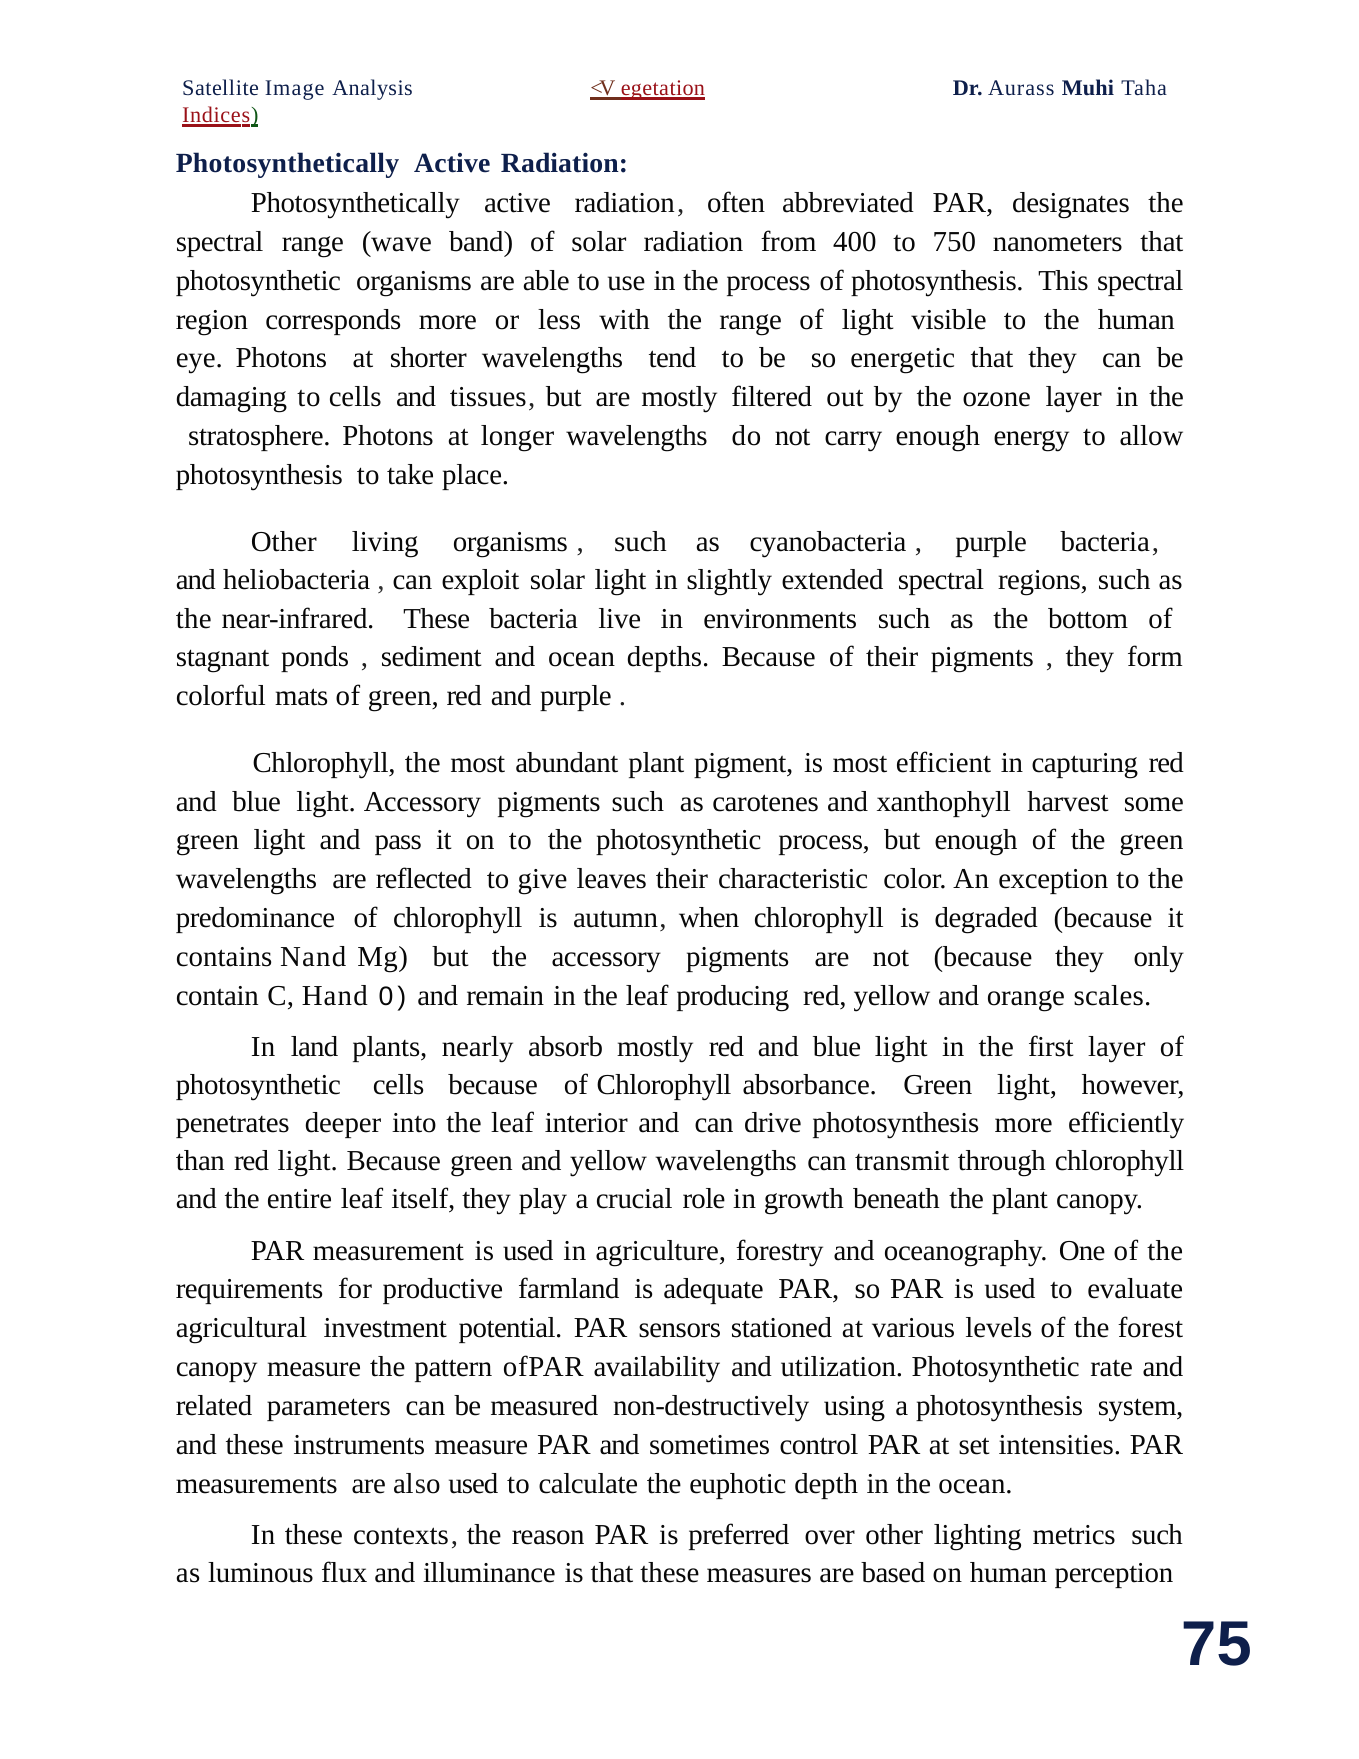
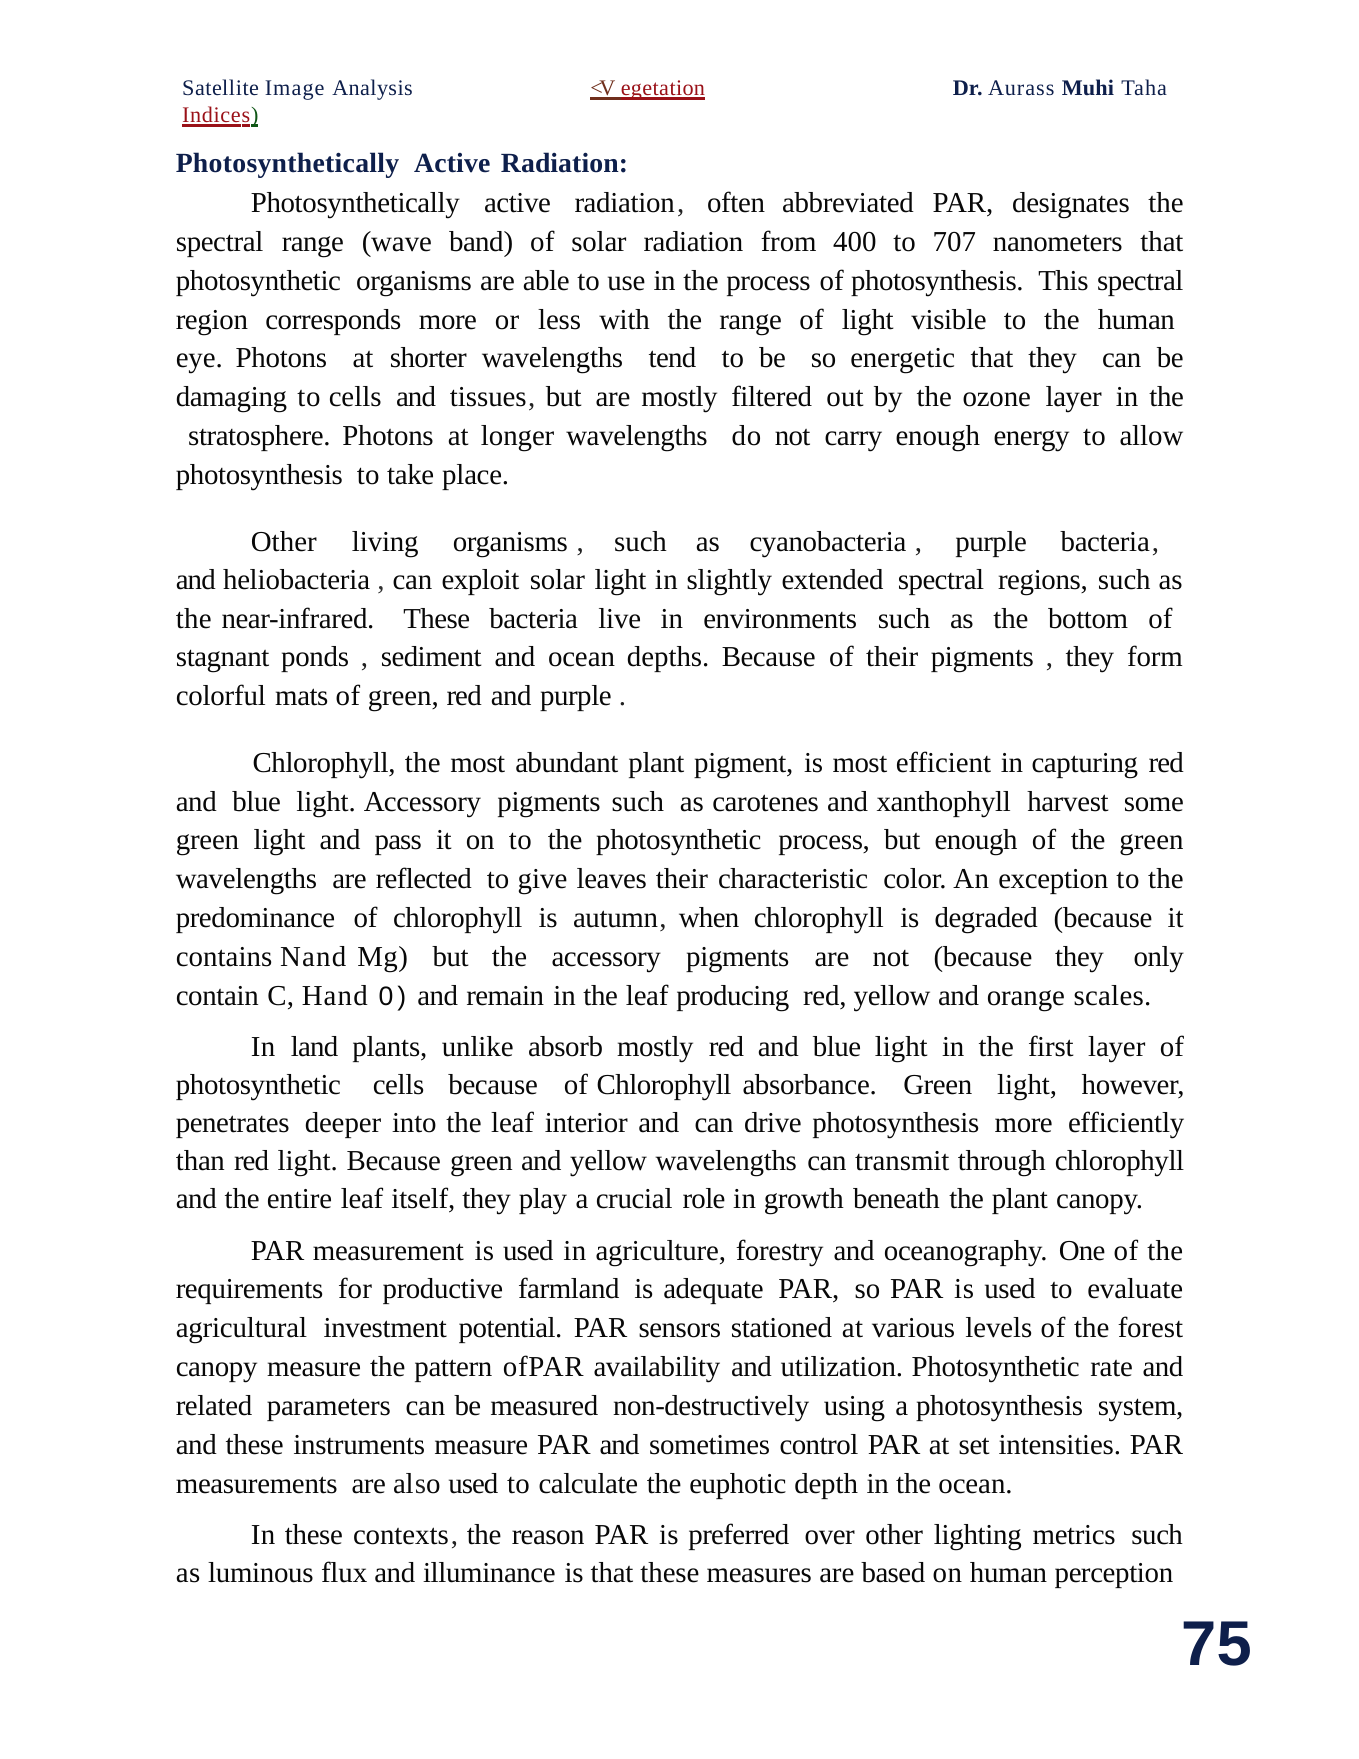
750: 750 -> 707
nearly: nearly -> unlike
